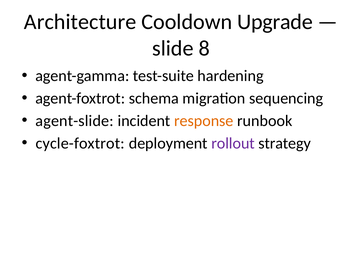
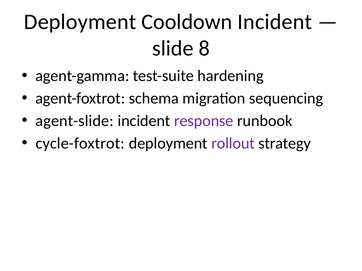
Architecture at (80, 22): Architecture -> Deployment
Cooldown Upgrade: Upgrade -> Incident
response colour: orange -> purple
